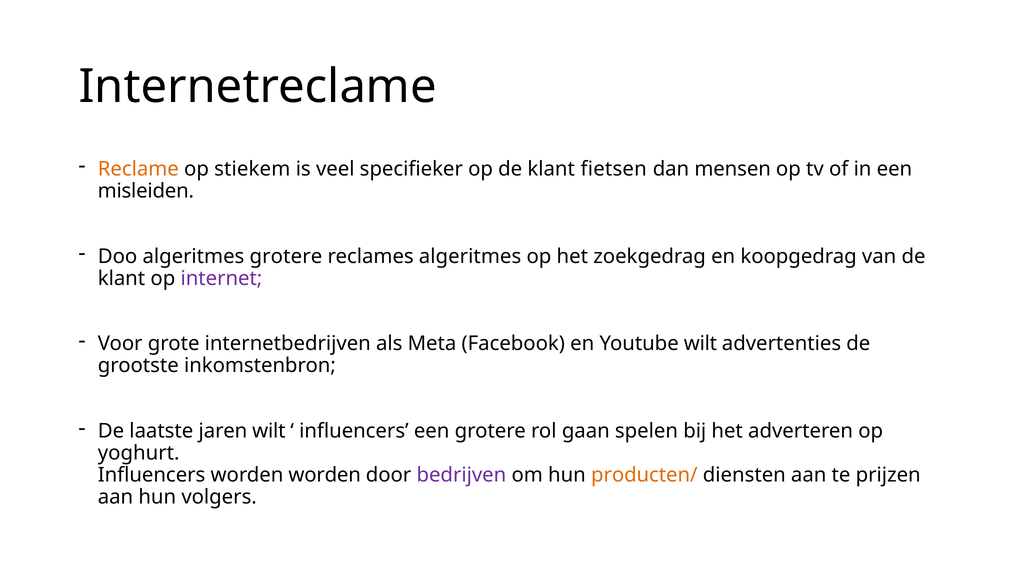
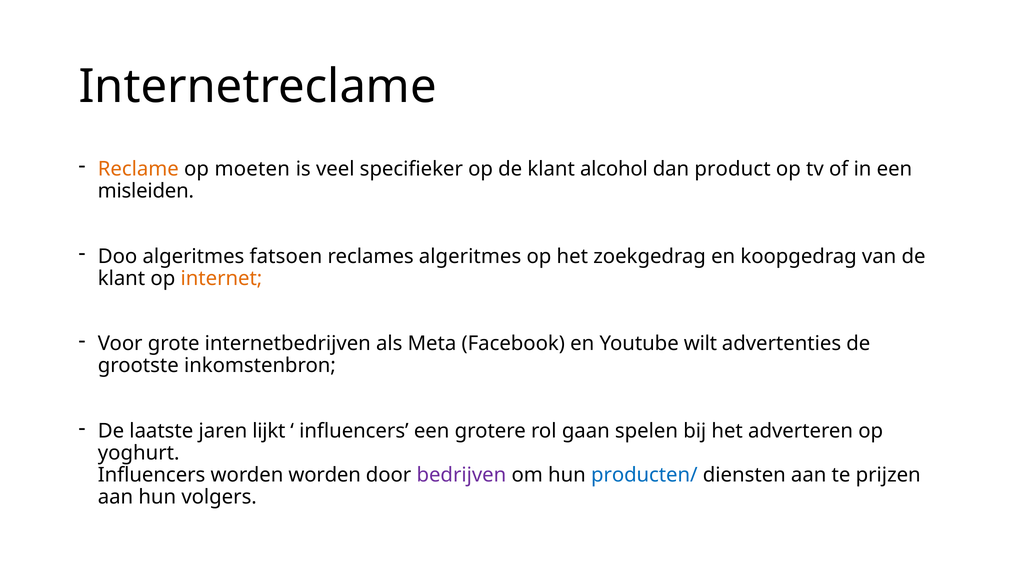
stiekem: stiekem -> moeten
fietsen: fietsen -> alcohol
mensen: mensen -> product
algeritmes grotere: grotere -> fatsoen
internet colour: purple -> orange
jaren wilt: wilt -> lijkt
producten/ colour: orange -> blue
